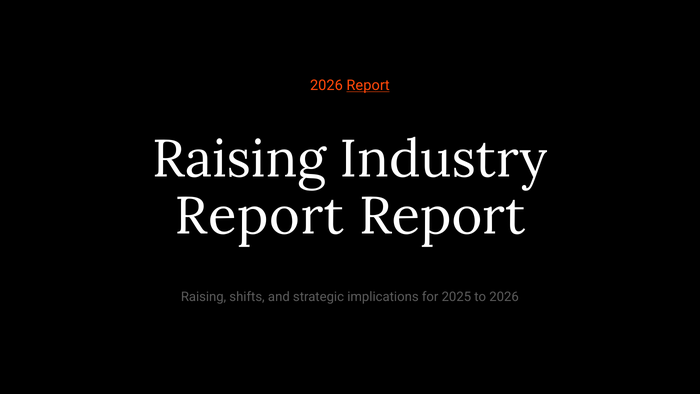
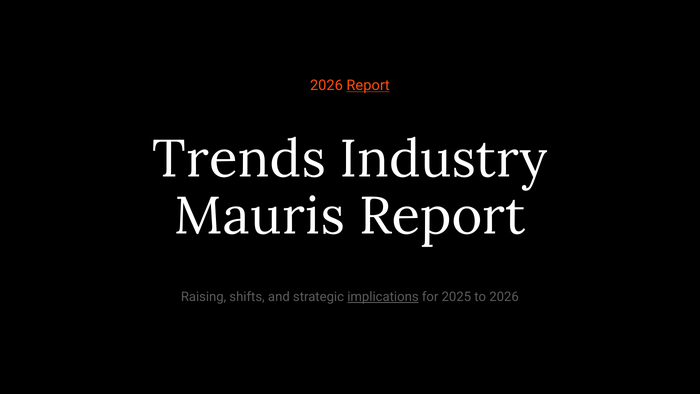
Raising at (239, 159): Raising -> Trends
Report at (260, 216): Report -> Mauris
implications underline: none -> present
